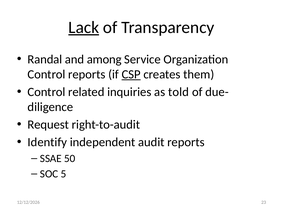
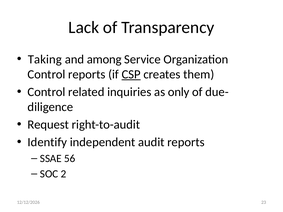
Lack underline: present -> none
Randal: Randal -> Taking
told: told -> only
50: 50 -> 56
5: 5 -> 2
